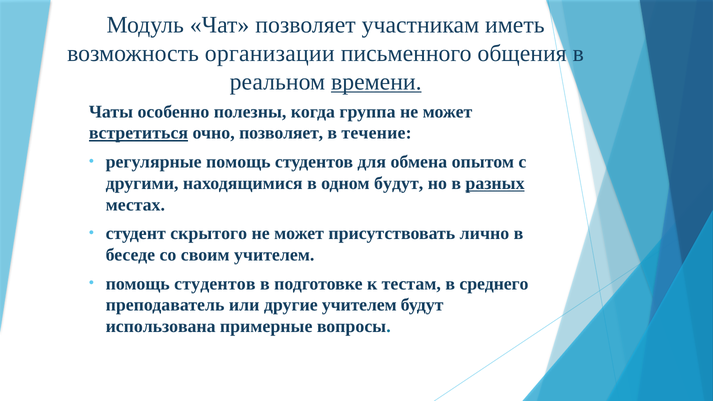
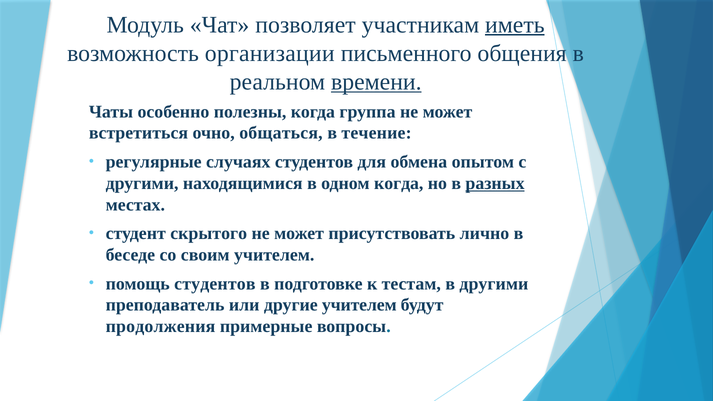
иметь underline: none -> present
встретиться underline: present -> none
очно позволяет: позволяет -> общаться
регулярные помощь: помощь -> случаях
одном будут: будут -> когда
в среднего: среднего -> другими
использована: использована -> продолжения
